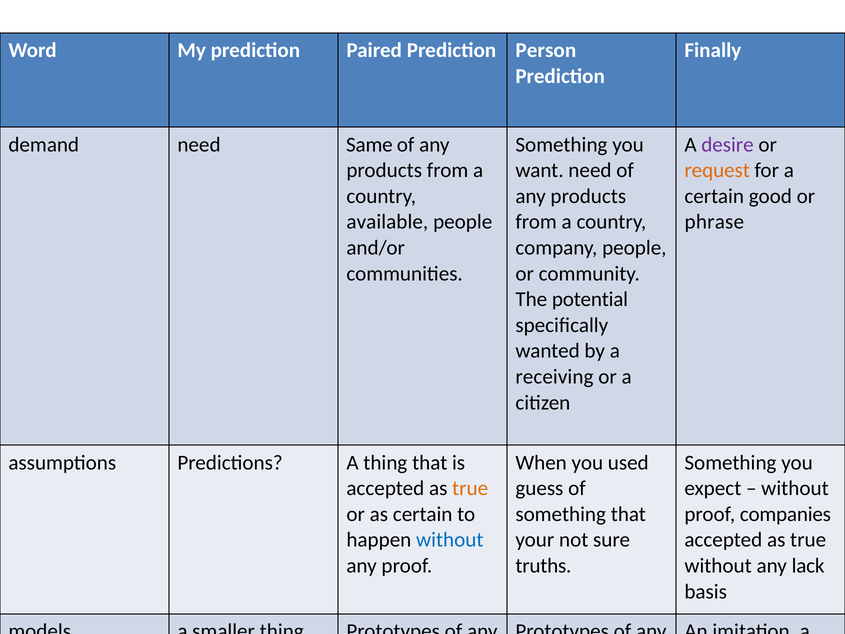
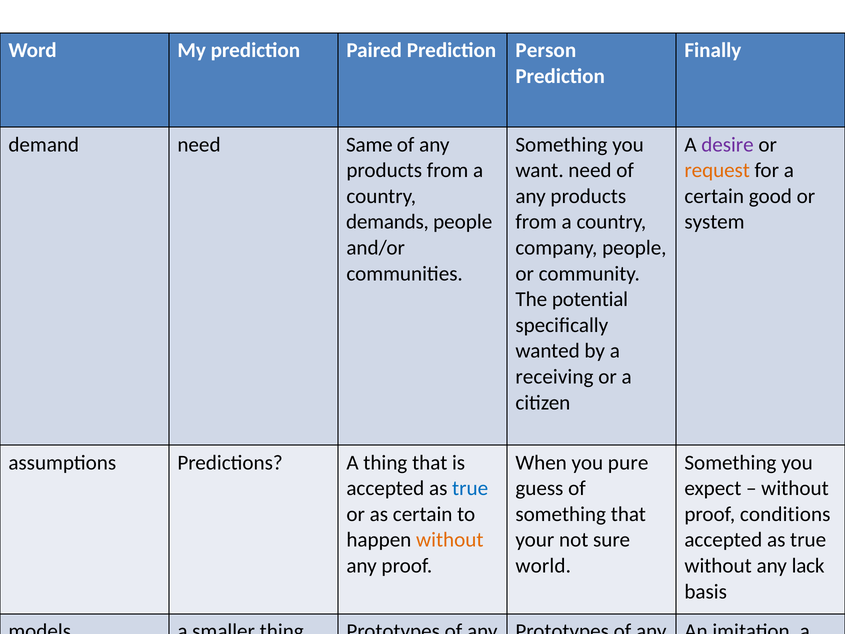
available: available -> demands
phrase: phrase -> system
you used: used -> pure
true at (470, 488) colour: orange -> blue
companies: companies -> conditions
without at (450, 540) colour: blue -> orange
truths: truths -> world
